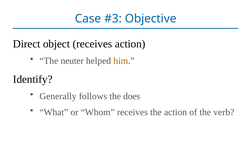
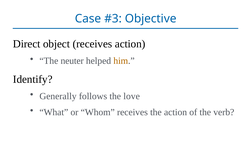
does: does -> love
